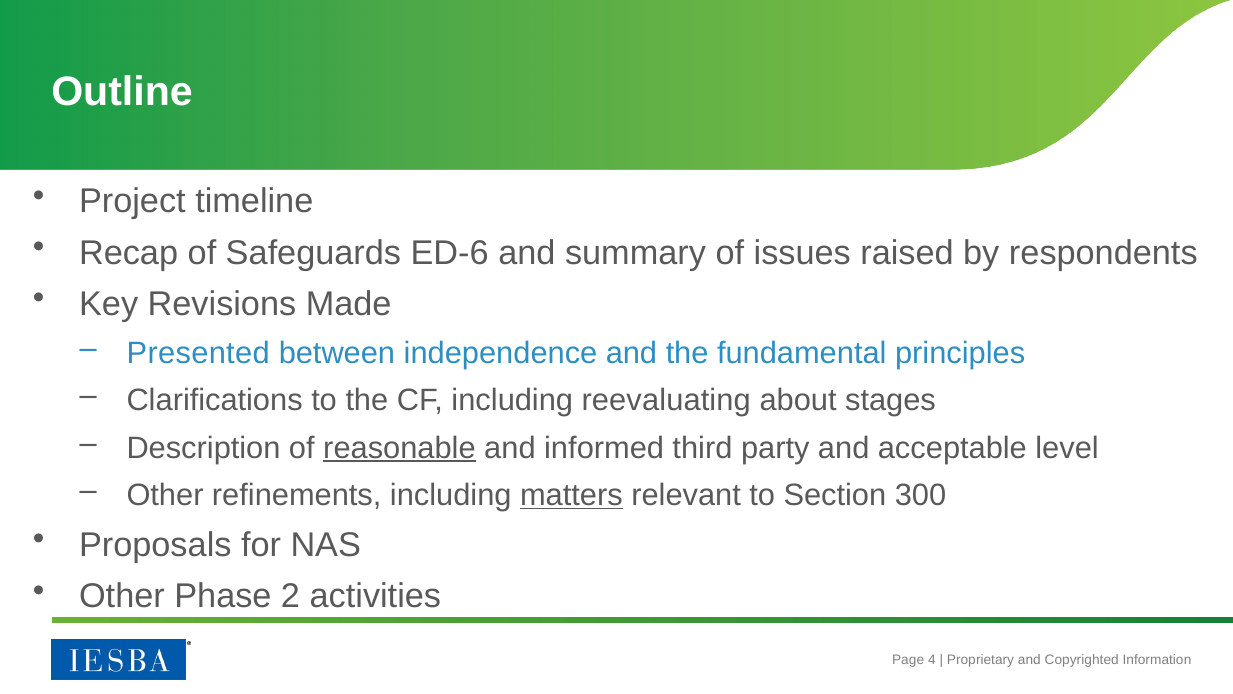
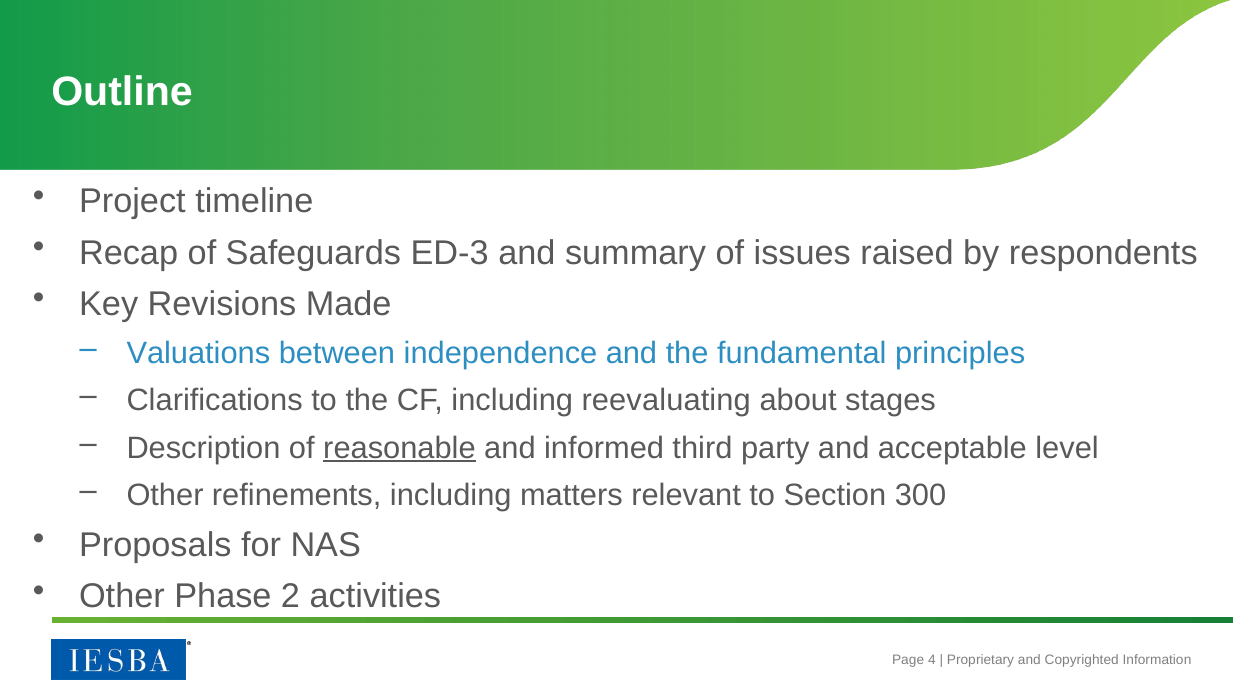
ED-6: ED-6 -> ED-3
Presented: Presented -> Valuations
matters underline: present -> none
